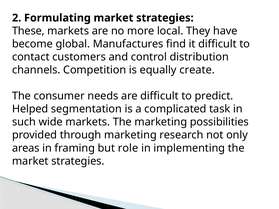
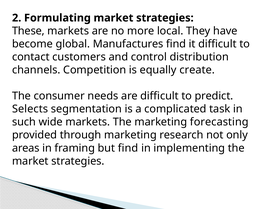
Helped: Helped -> Selects
possibilities: possibilities -> forecasting
but role: role -> find
